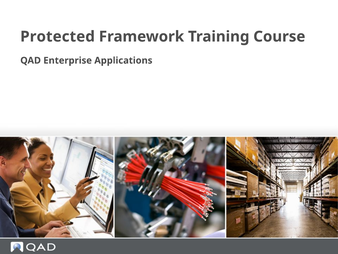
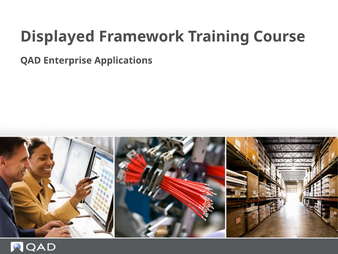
Protected: Protected -> Displayed
